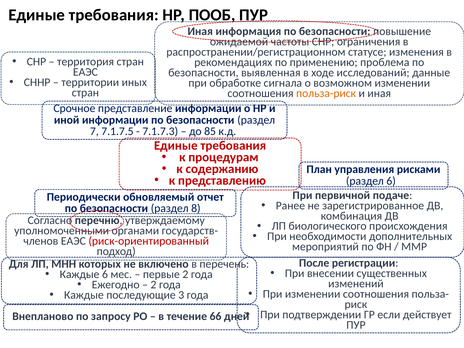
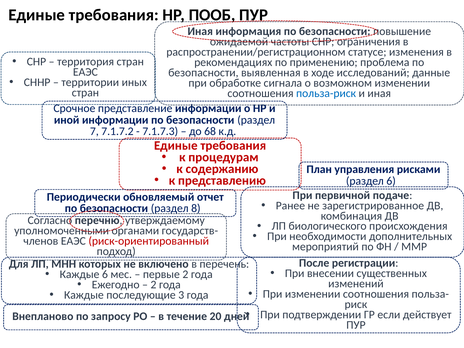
польза-риск colour: orange -> blue
7.1.7.5: 7.1.7.5 -> 7.1.7.2
85: 85 -> 68
66: 66 -> 20
